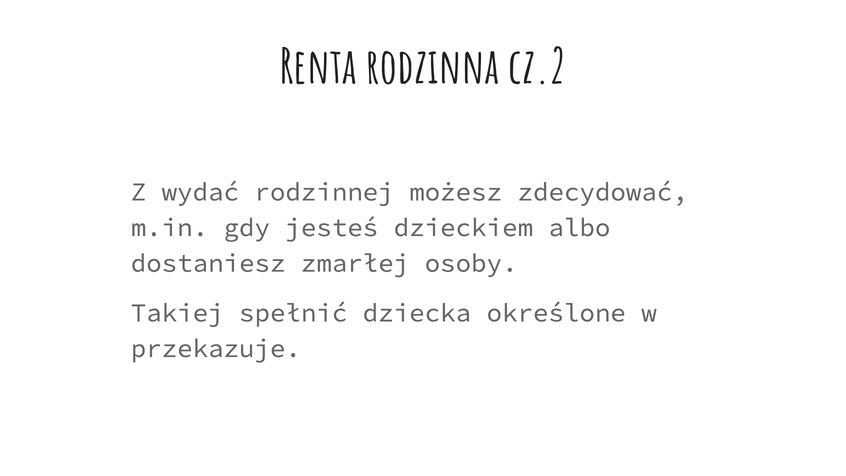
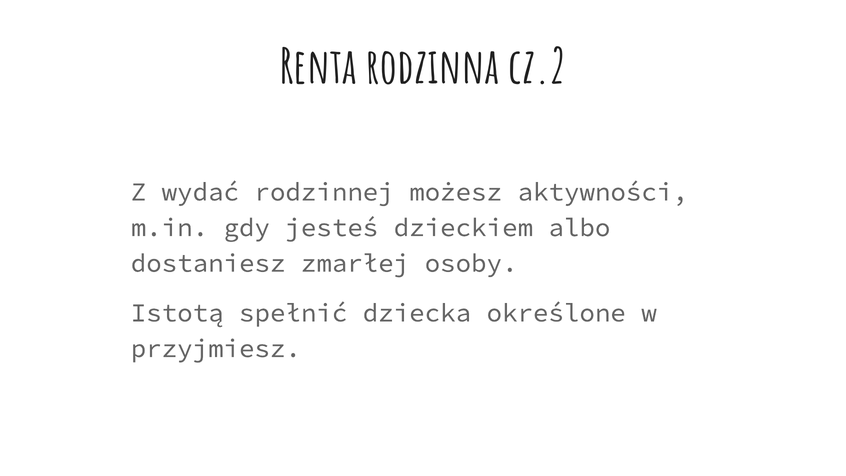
zdecydować: zdecydować -> aktywności
Takiej: Takiej -> Istotą
przekazuje: przekazuje -> przyjmiesz
